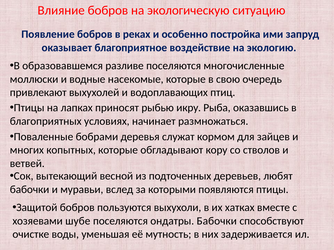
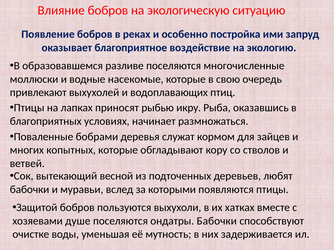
шубе: шубе -> душе
